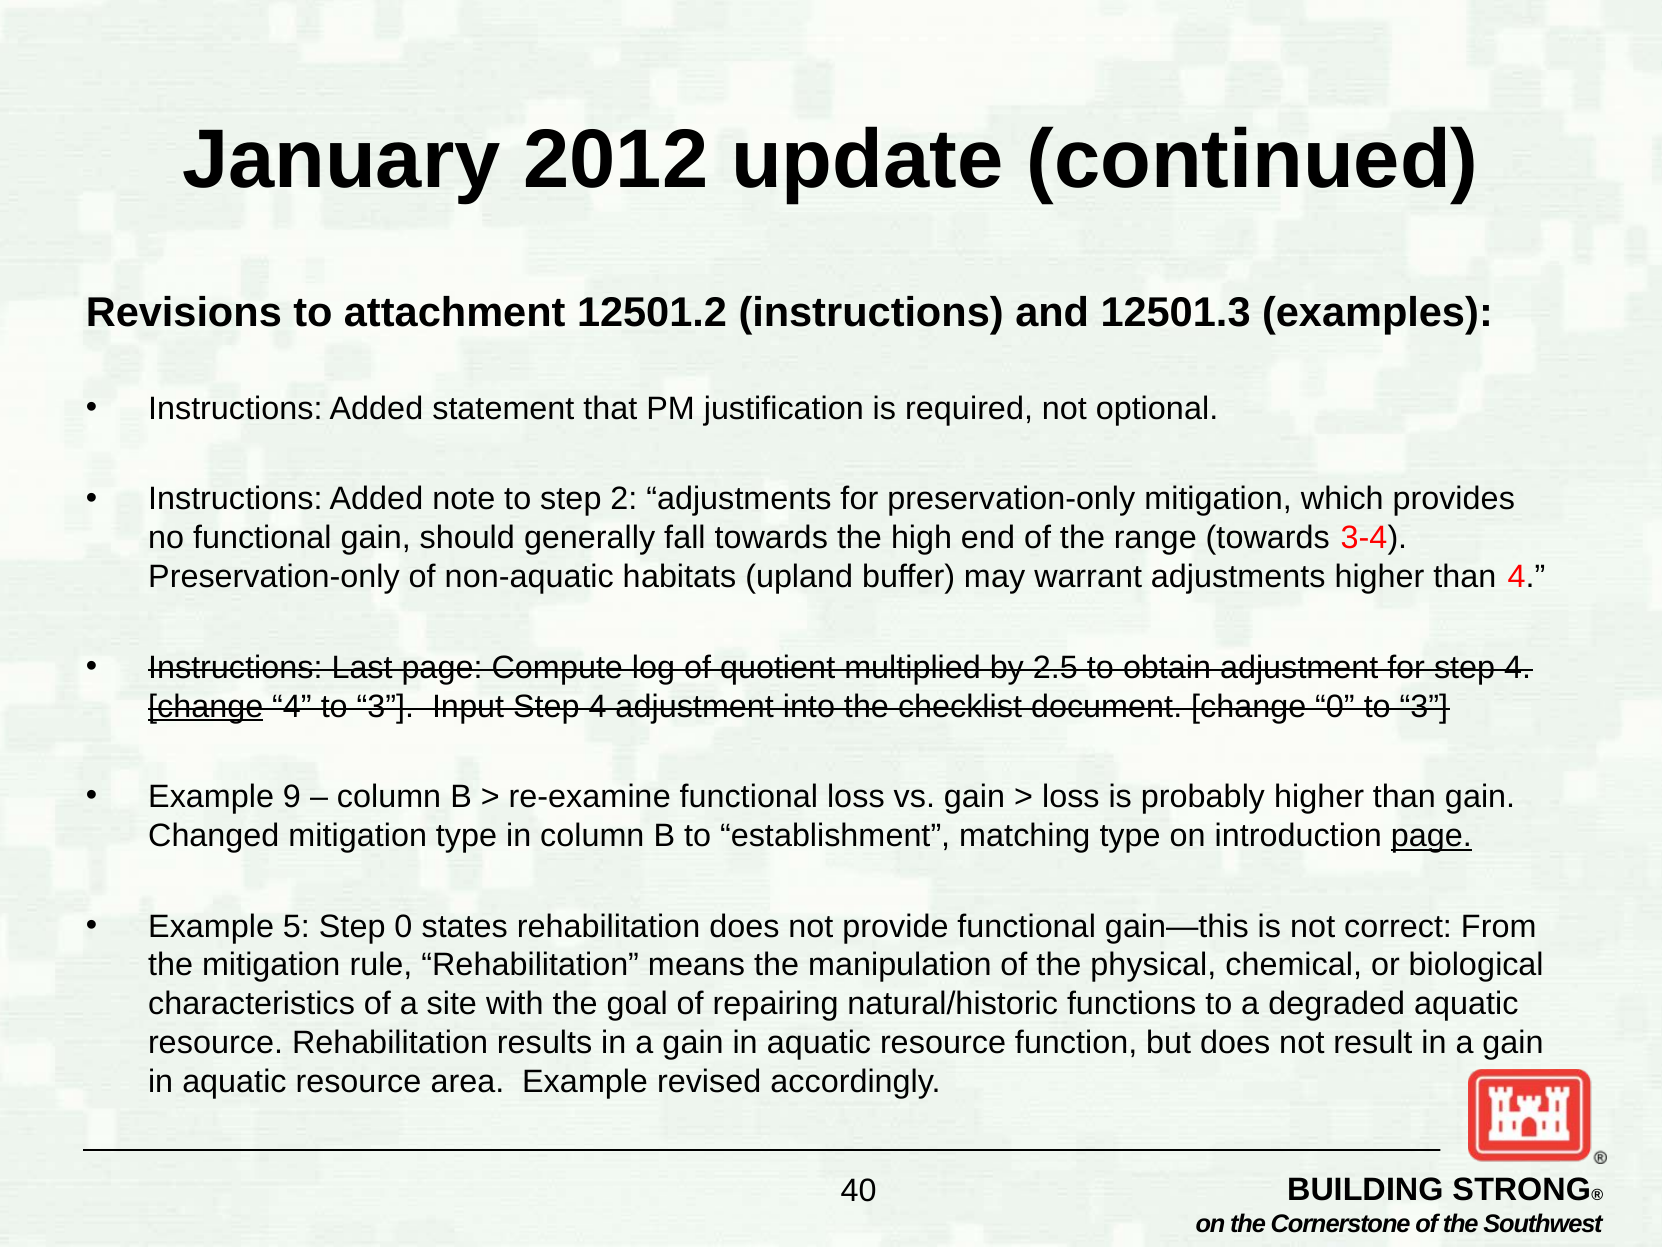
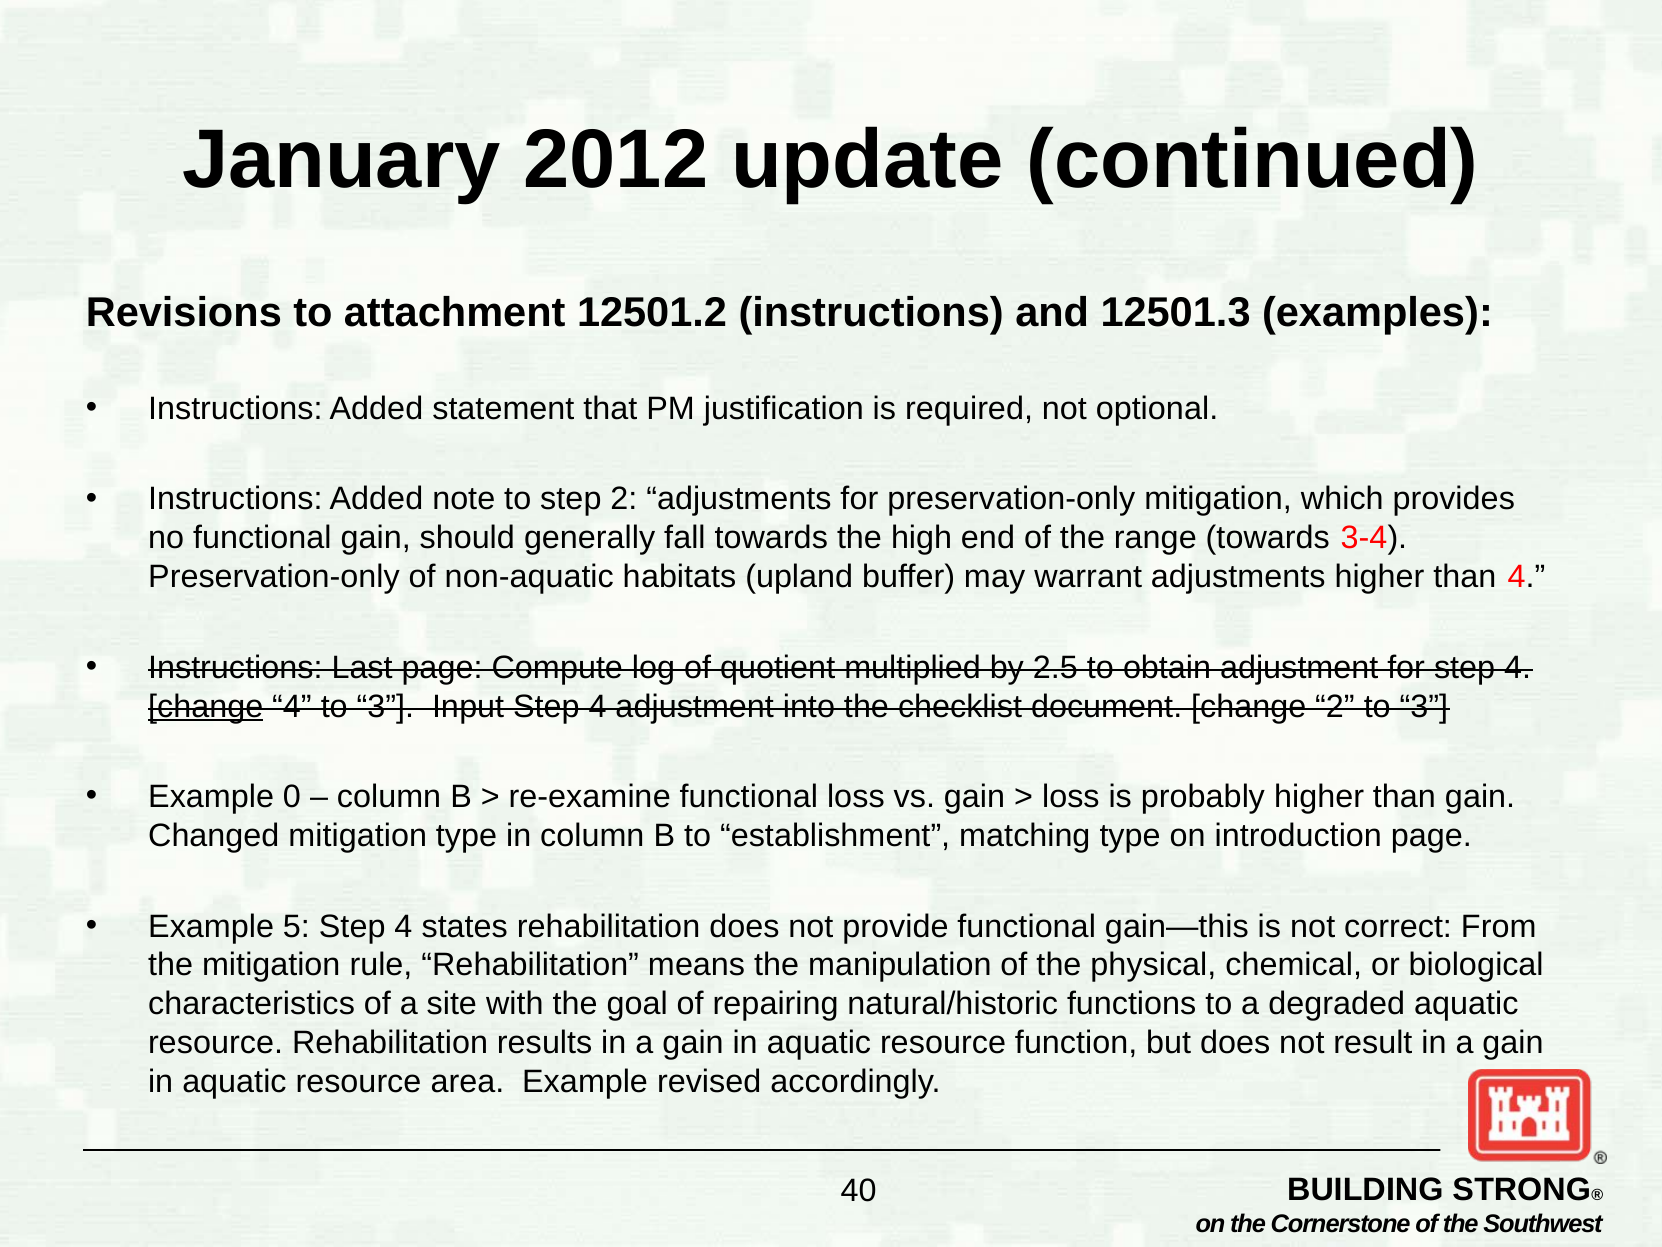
change 0: 0 -> 2
9: 9 -> 0
page at (1431, 835) underline: present -> none
5 Step 0: 0 -> 4
